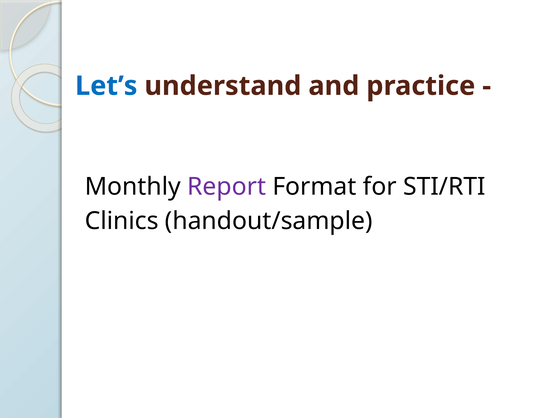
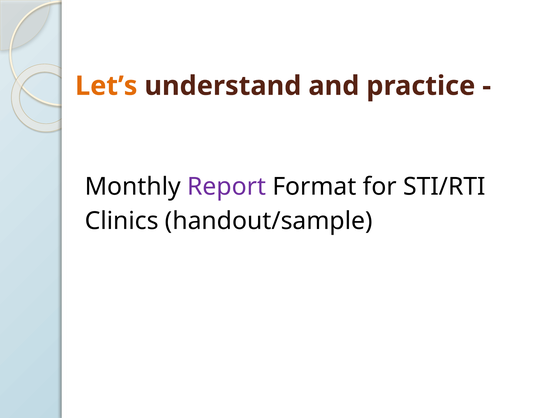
Let’s colour: blue -> orange
